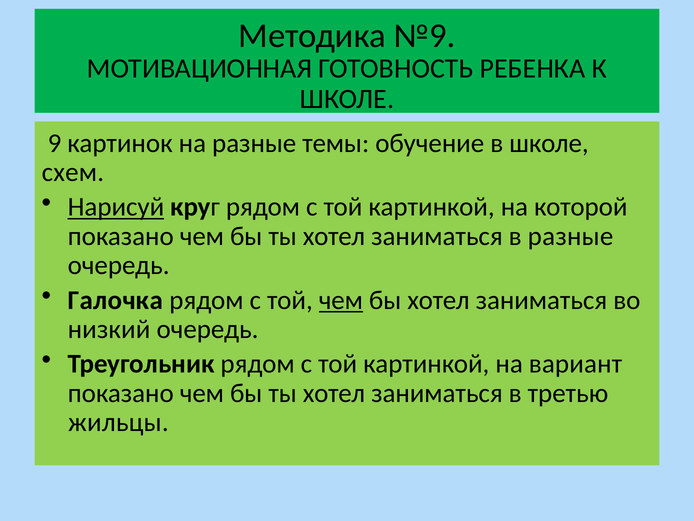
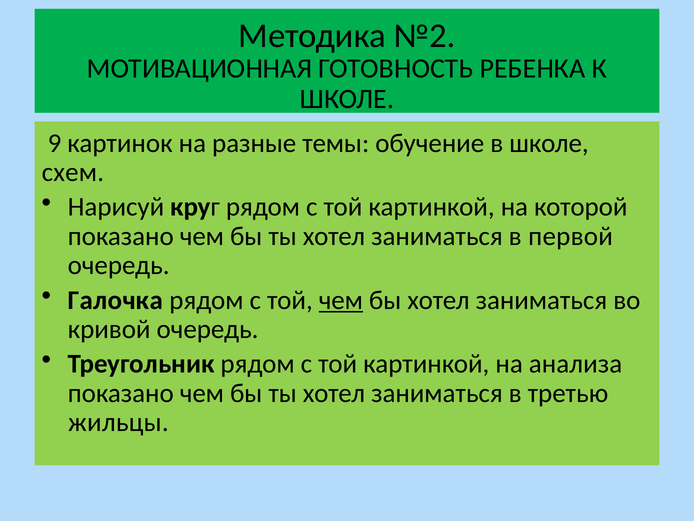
№9: №9 -> №2
Нарисуй underline: present -> none
в разные: разные -> первой
низкий: низкий -> кривой
вариант: вариант -> анализа
